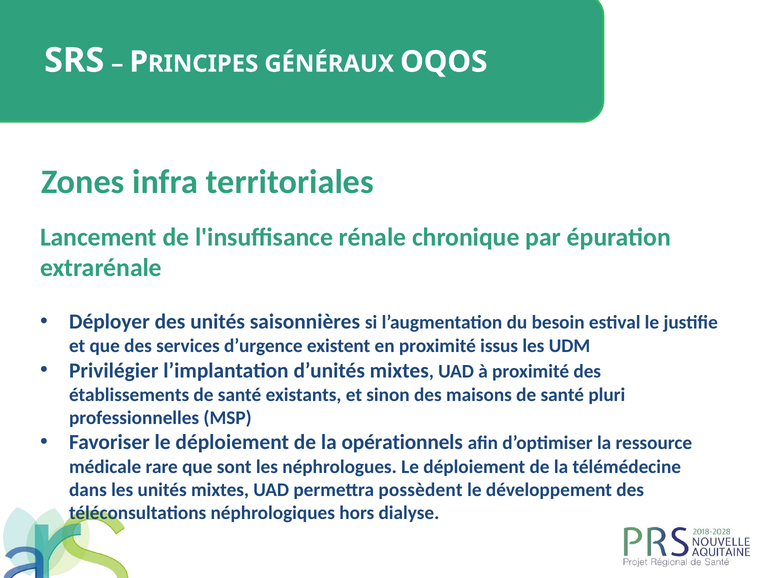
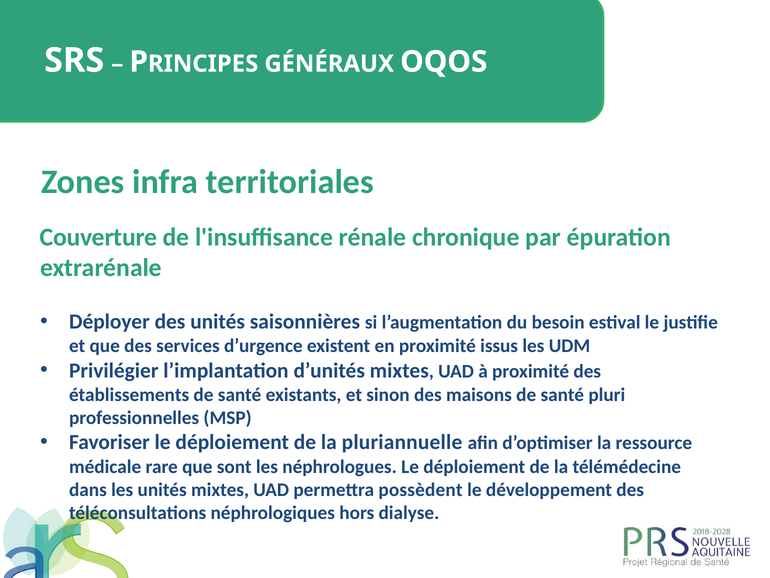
Lancement: Lancement -> Couverture
opérationnels: opérationnels -> pluriannuelle
